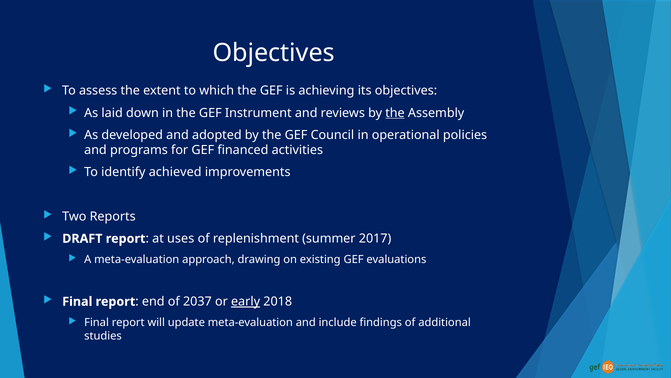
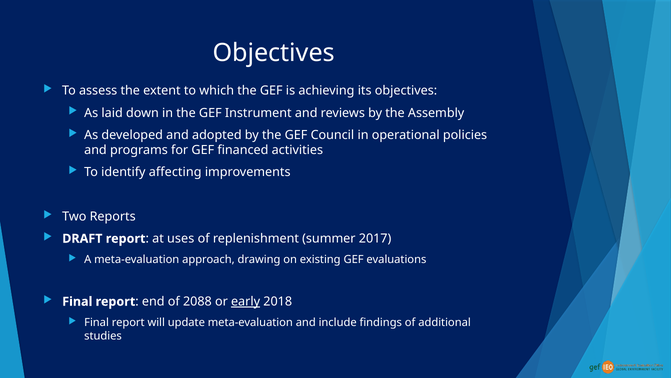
the at (395, 113) underline: present -> none
achieved: achieved -> affecting
2037: 2037 -> 2088
